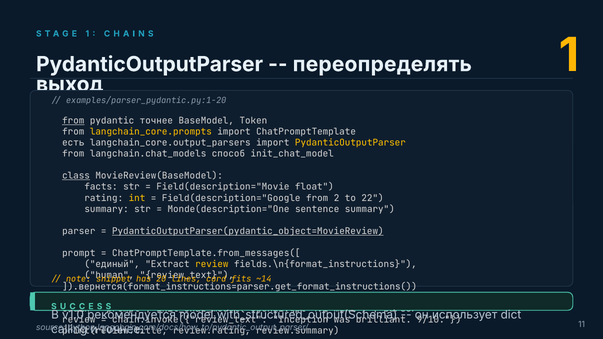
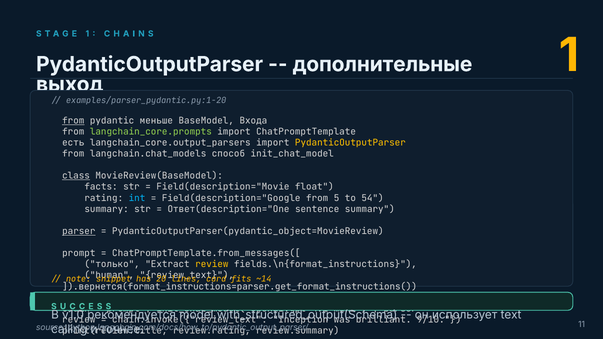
переопределять: переопределять -> дополнительные
pydantic точнее: точнее -> меньше
Token: Token -> Входа
langchain_core.prompts colour: yellow -> light green
int colour: yellow -> light blue
2: 2 -> 5
22: 22 -> 54
Monde(description="One-sentence: Monde(description="One-sentence -> Ответ(description="One-sentence
parser at (79, 231) underline: none -> present
PydanticOutputParser(pydantic_object=MovieReview underline: present -> none
единый: единый -> только
dict: dict -> text
